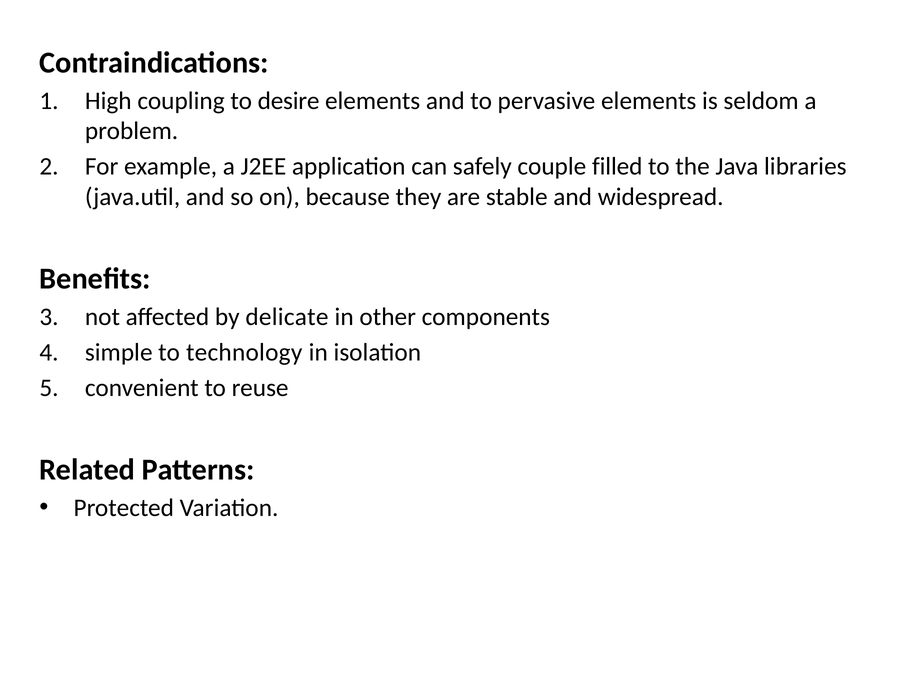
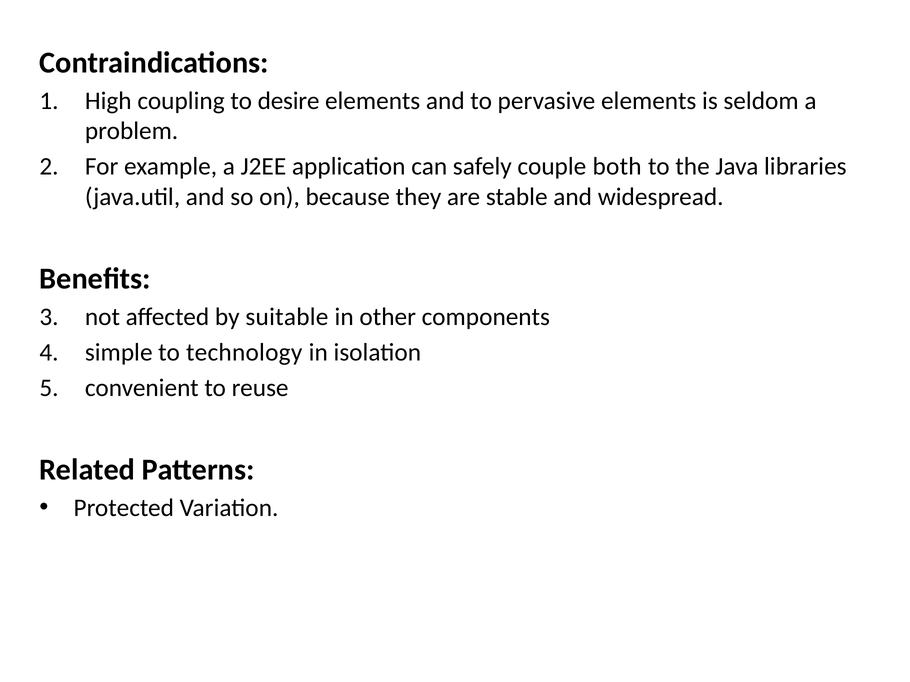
filled: filled -> both
delicate: delicate -> suitable
